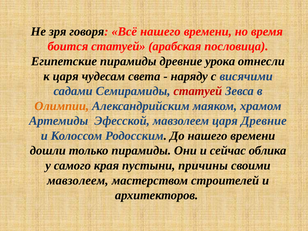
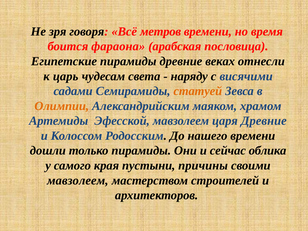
Всё нашего: нашего -> метров
боится статуей: статуей -> фараона
урока: урока -> веках
к царя: царя -> царь
статуей at (198, 91) colour: red -> orange
